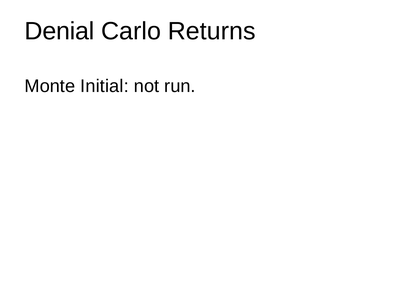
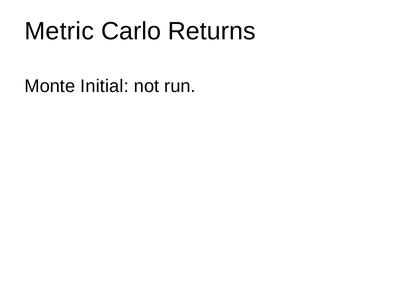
Denial: Denial -> Metric
